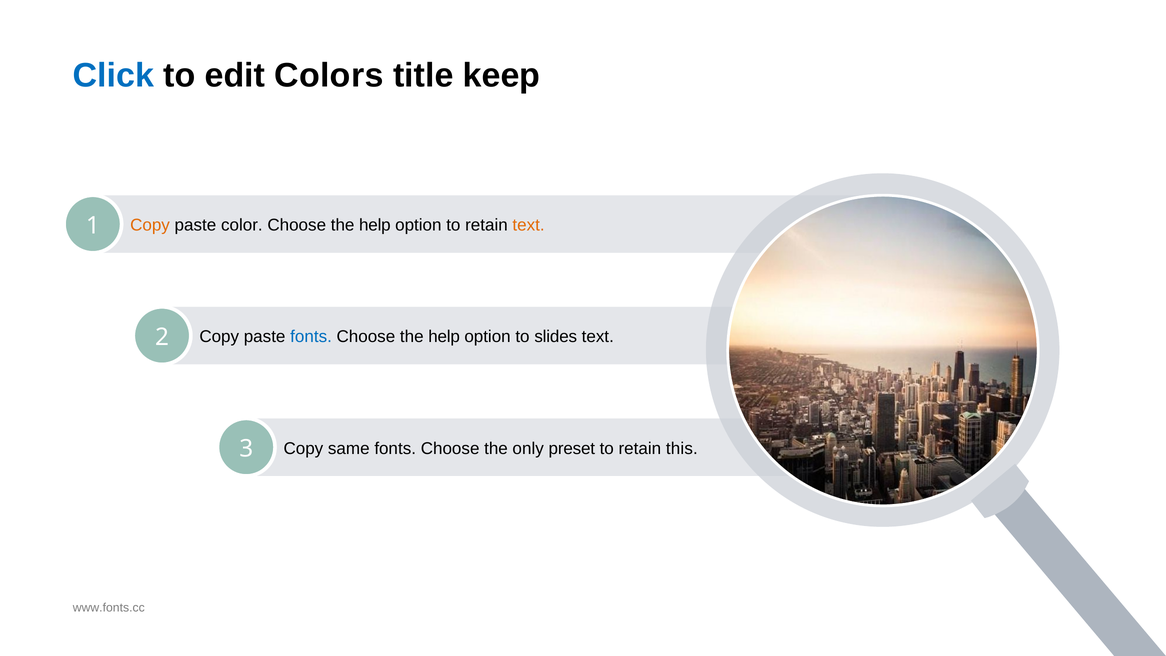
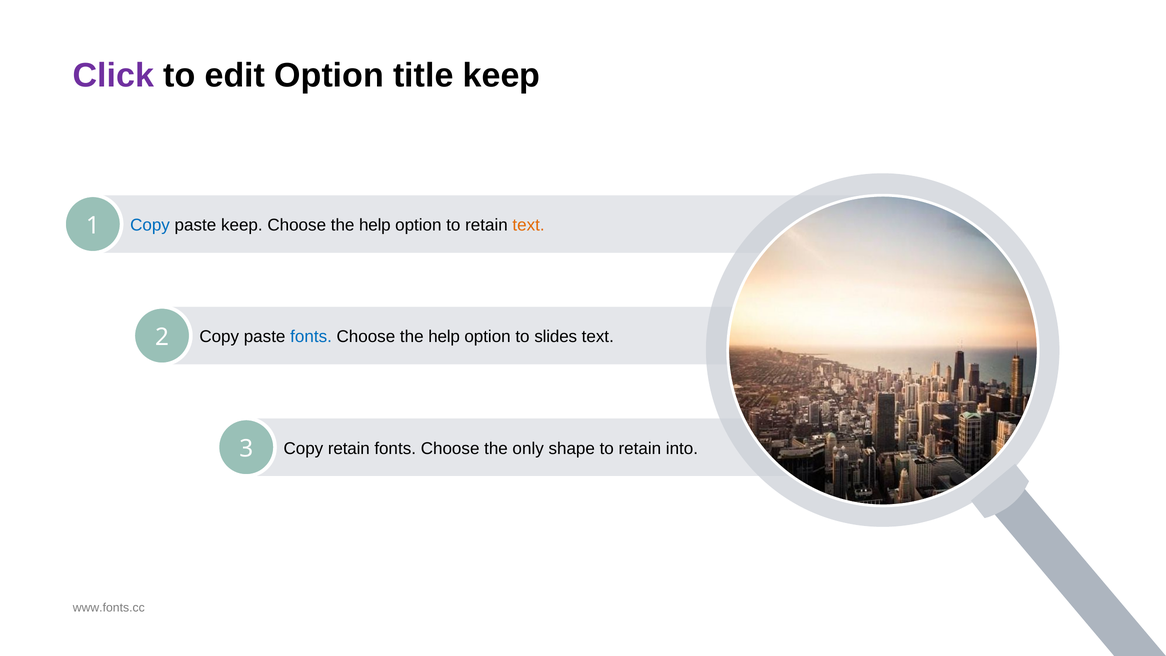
Click colour: blue -> purple
edit Colors: Colors -> Option
Copy at (150, 225) colour: orange -> blue
paste color: color -> keep
Copy same: same -> retain
preset: preset -> shape
this: this -> into
